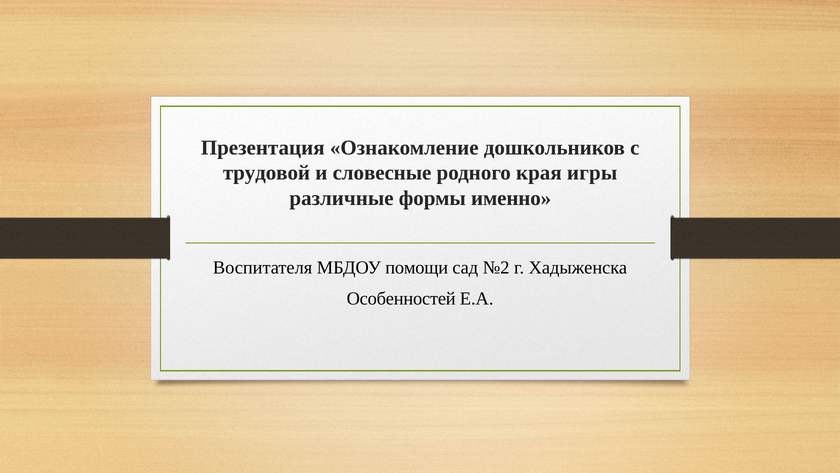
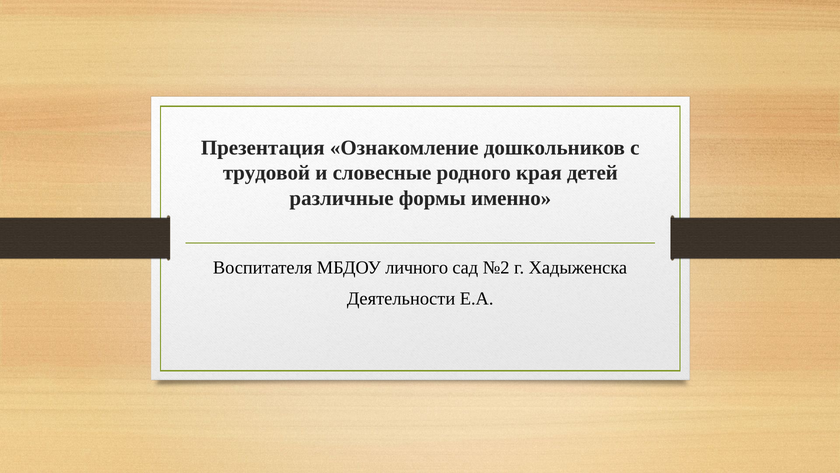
игры: игры -> детей
помощи: помощи -> личного
Особенностей: Особенностей -> Деятельности
